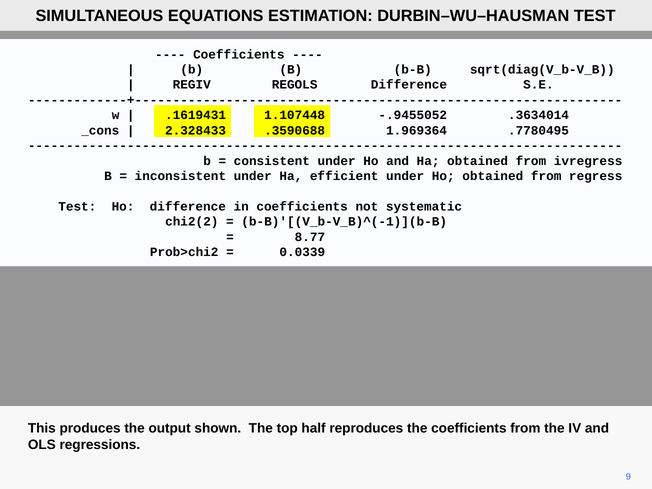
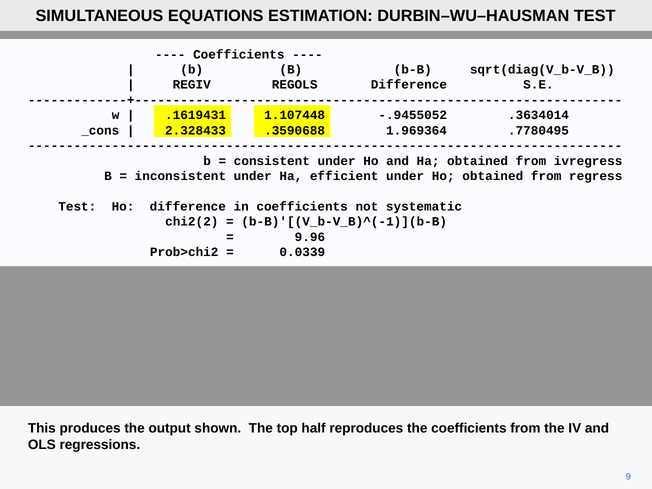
8.77: 8.77 -> 9.96
